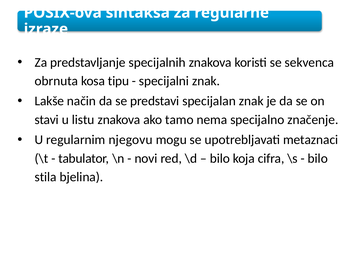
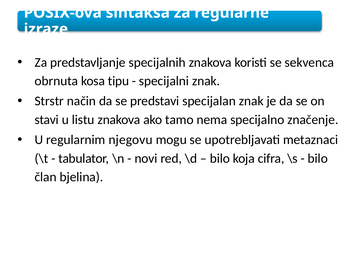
Lakše: Lakše -> Strstr
stila: stila -> član
